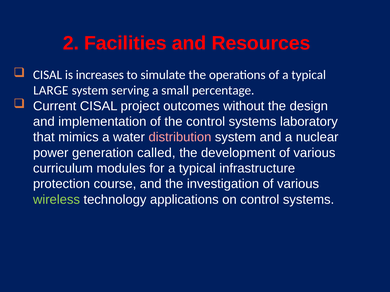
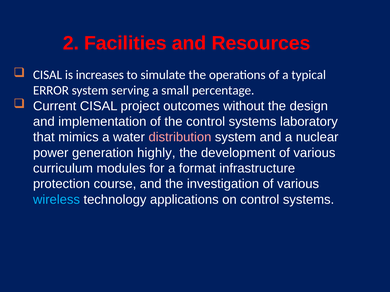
LARGE: LARGE -> ERROR
called: called -> highly
for a typical: typical -> format
wireless colour: light green -> light blue
